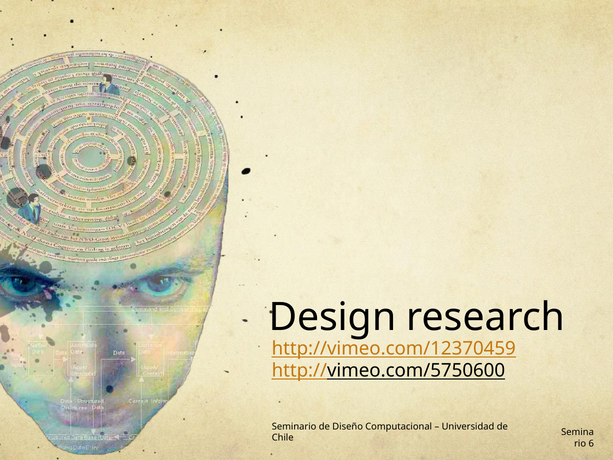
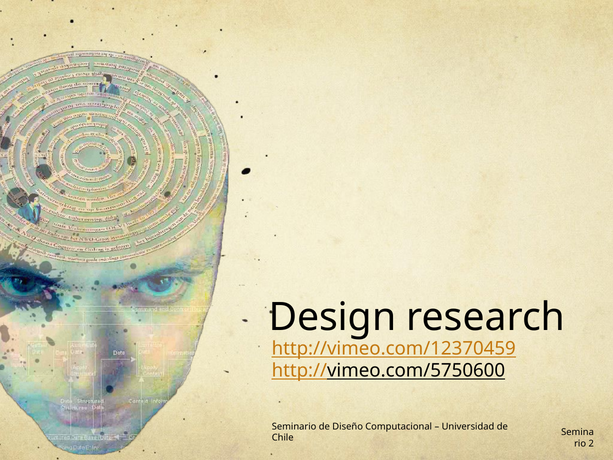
6: 6 -> 2
